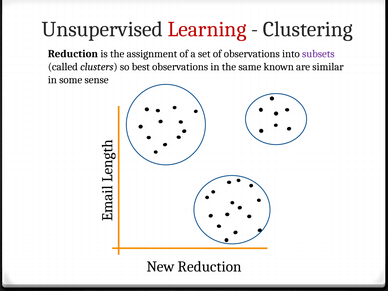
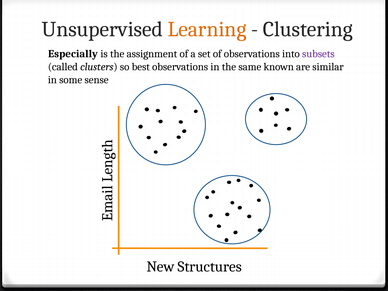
Learning colour: red -> orange
Reduction at (73, 54): Reduction -> Especially
New Reduction: Reduction -> Structures
